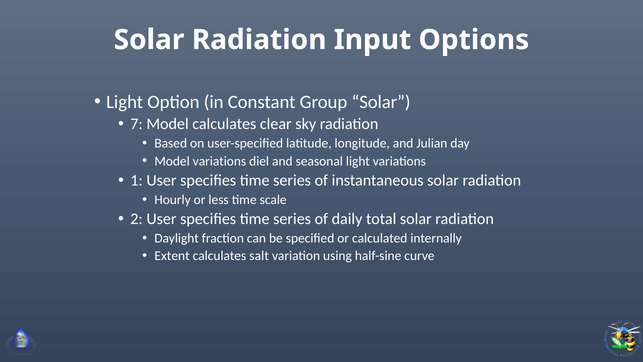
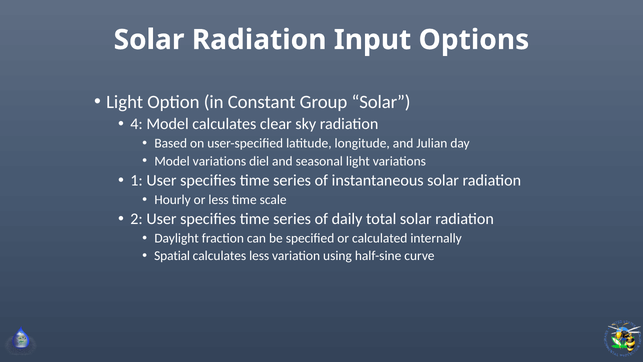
7: 7 -> 4
Extent: Extent -> Spatial
calculates salt: salt -> less
